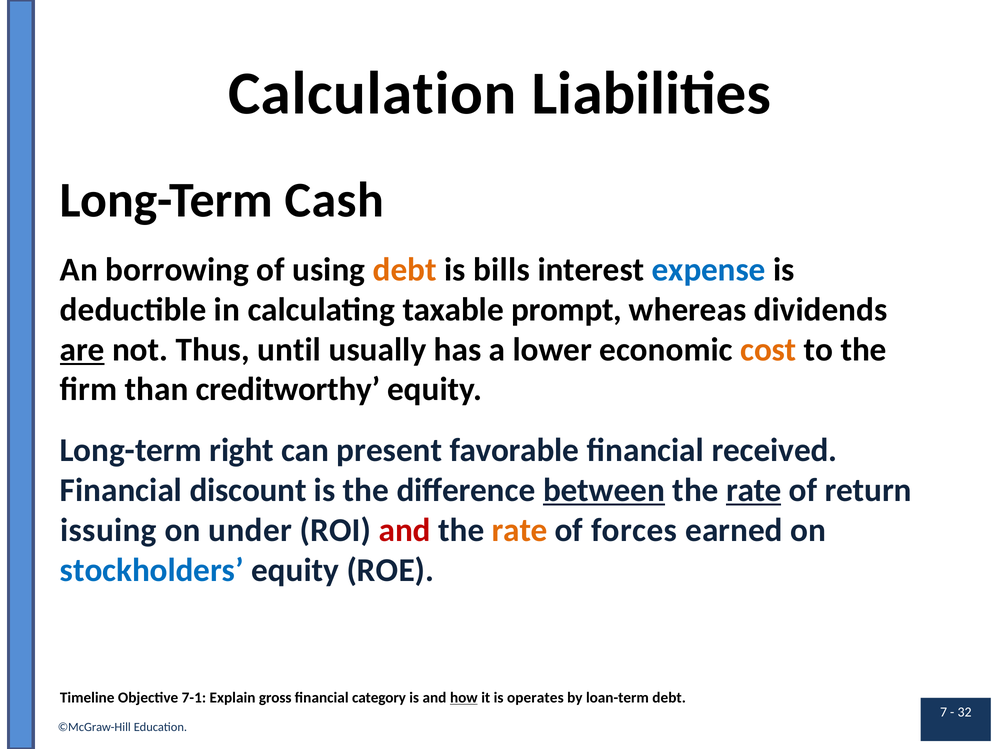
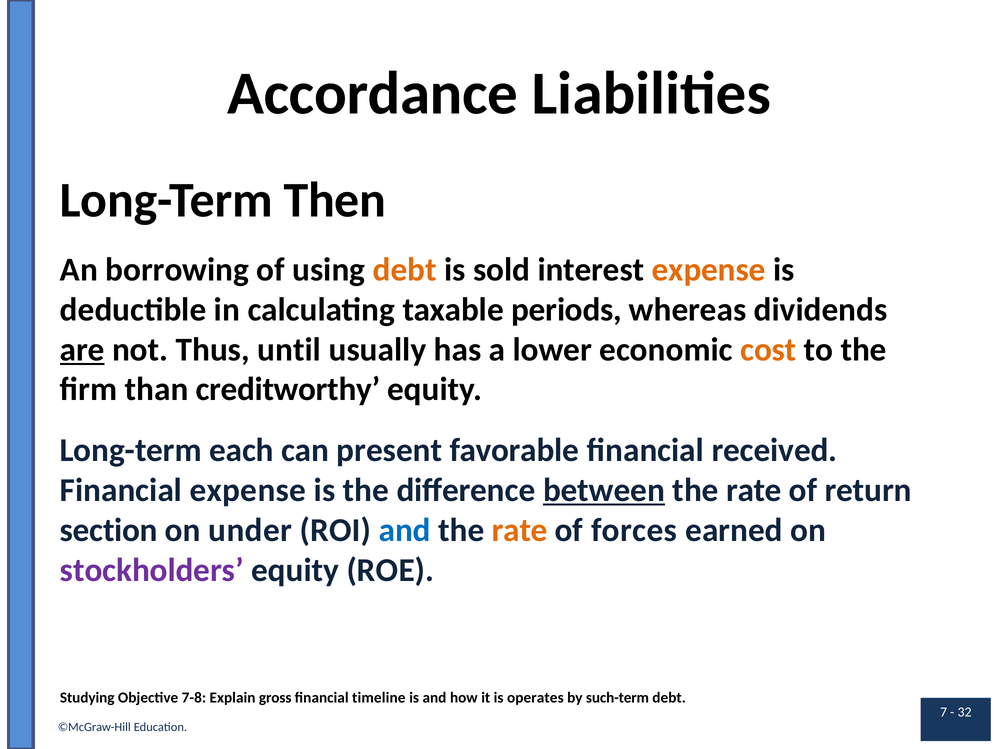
Calculation: Calculation -> Accordance
Cash: Cash -> Then
bills: bills -> sold
expense at (709, 270) colour: blue -> orange
prompt: prompt -> periods
right: right -> each
Financial discount: discount -> expense
rate at (754, 490) underline: present -> none
issuing: issuing -> section
and at (405, 530) colour: red -> blue
stockholders colour: blue -> purple
Timeline: Timeline -> Studying
7-1: 7-1 -> 7-8
category: category -> timeline
how underline: present -> none
loan-term: loan-term -> such-term
